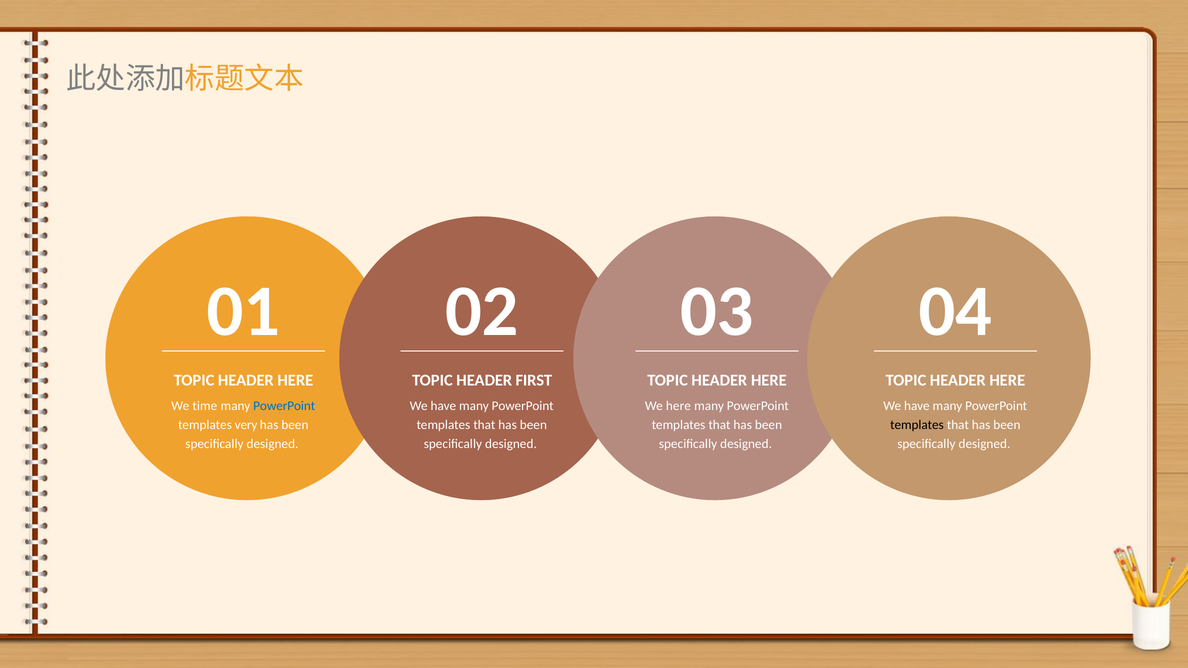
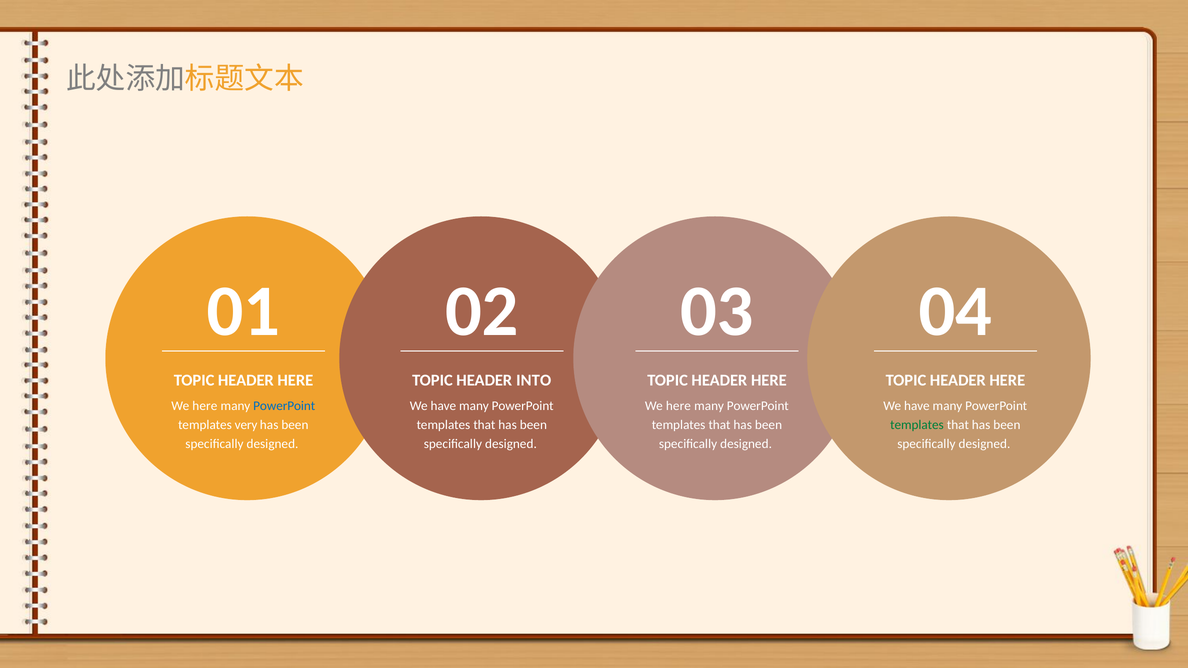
FIRST: FIRST -> INTO
time at (205, 406): time -> here
templates at (917, 425) colour: black -> green
